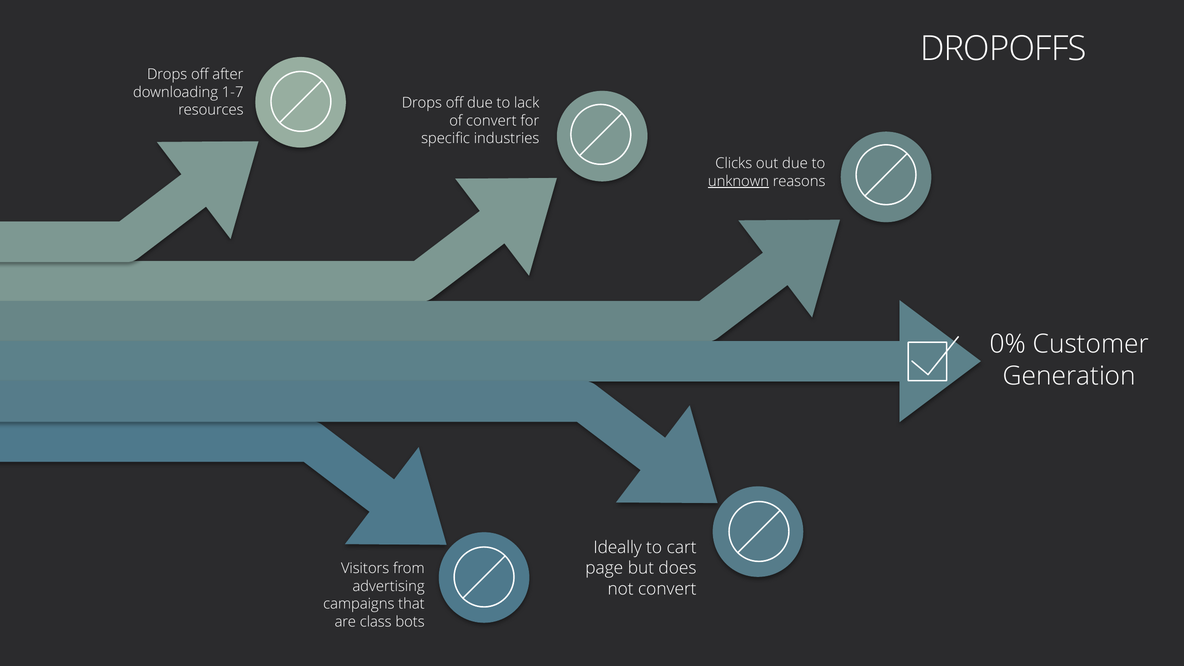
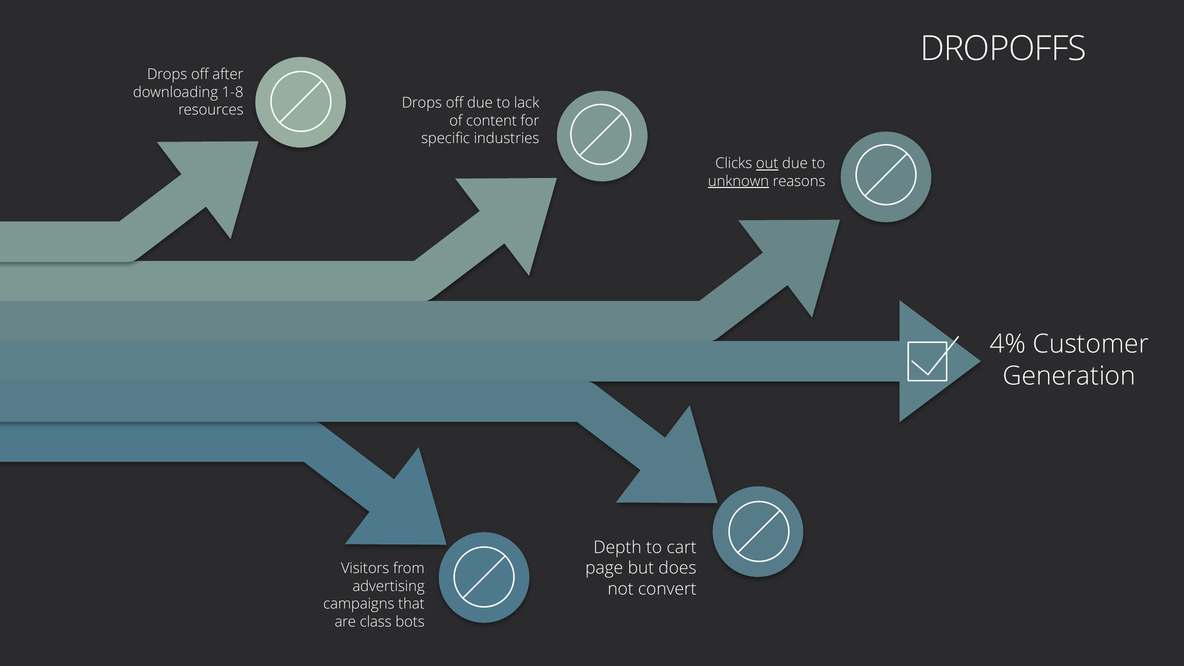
1-7: 1-7 -> 1-8
of convert: convert -> content
out underline: none -> present
0%: 0% -> 4%
Ideally: Ideally -> Depth
